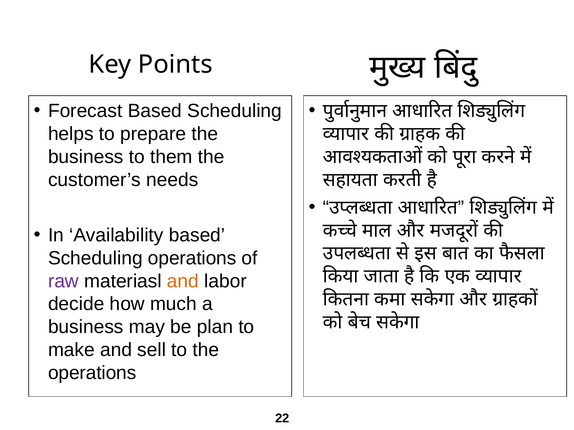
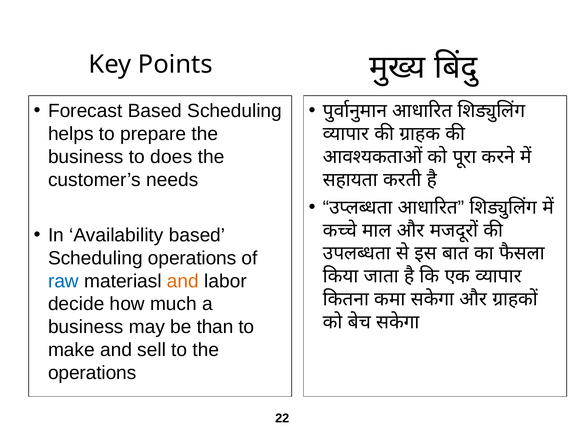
them: them -> does
raw colour: purple -> blue
plan: plan -> than
